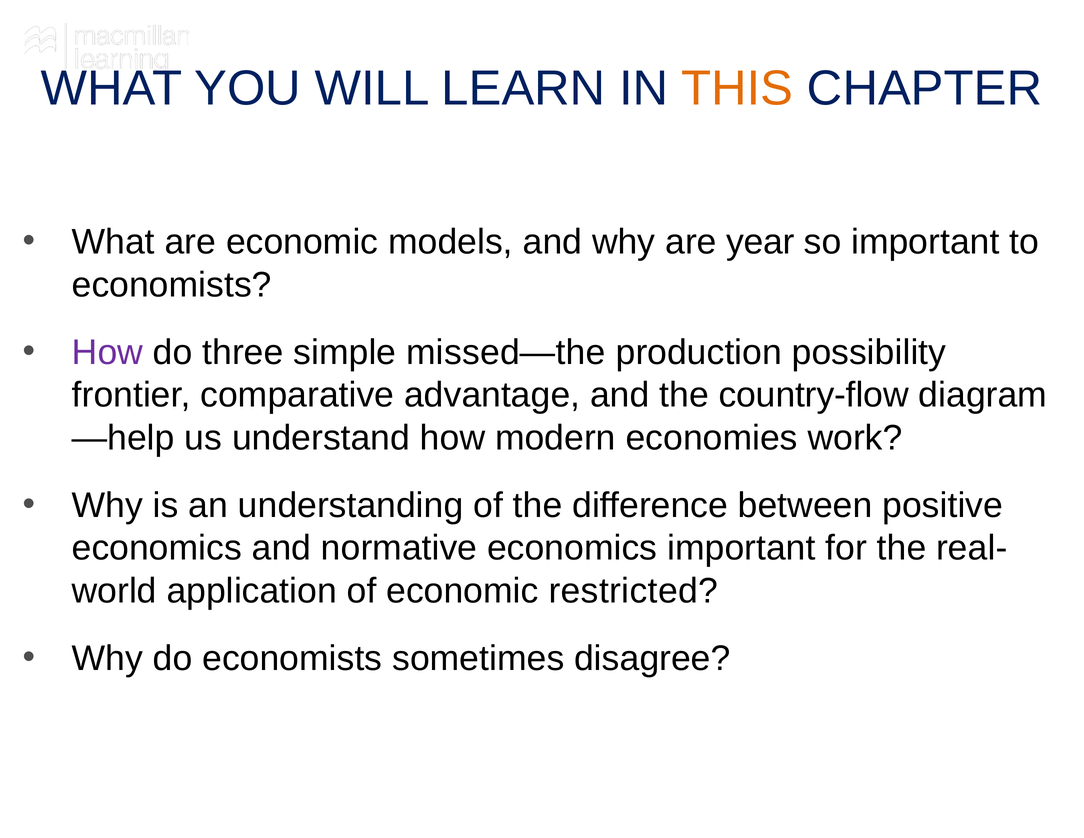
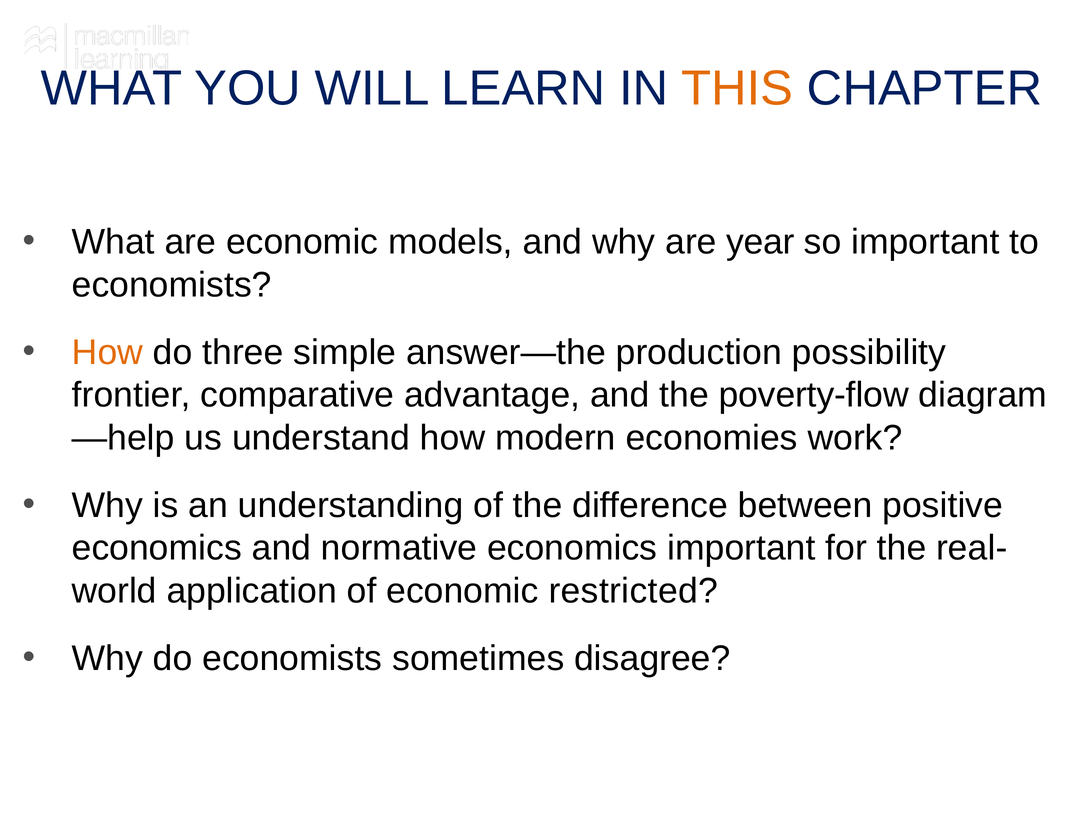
How at (107, 352) colour: purple -> orange
missed—the: missed—the -> answer—the
country-flow: country-flow -> poverty-flow
